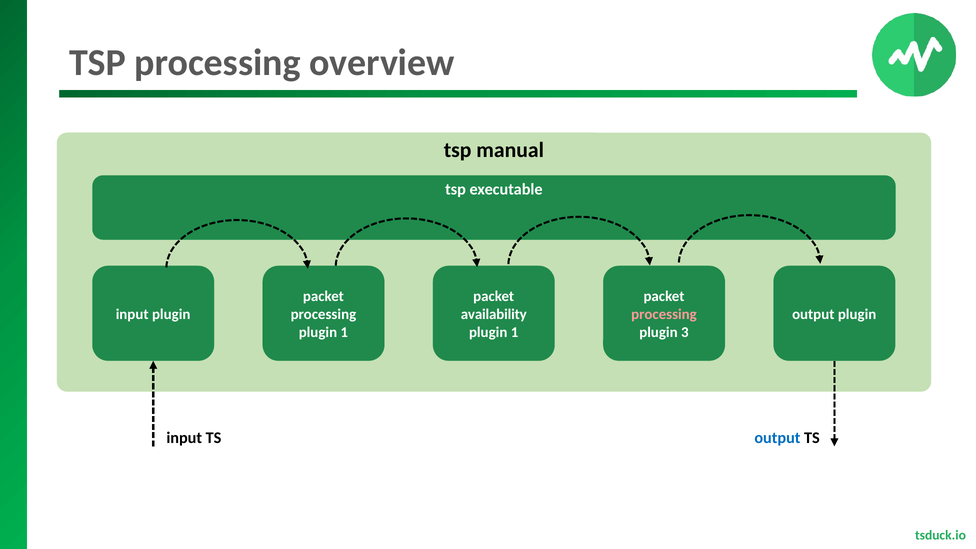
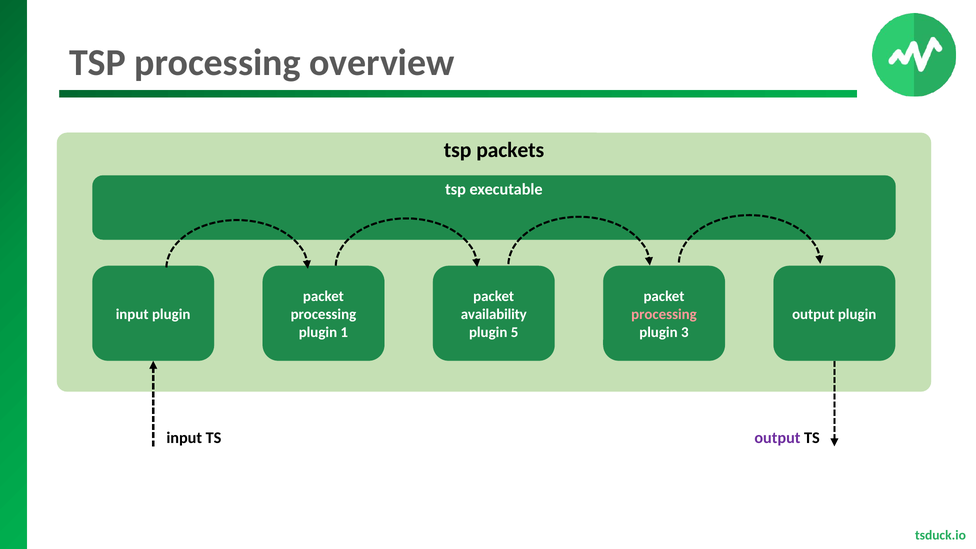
manual: manual -> packets
1 at (515, 332): 1 -> 5
output at (777, 438) colour: blue -> purple
